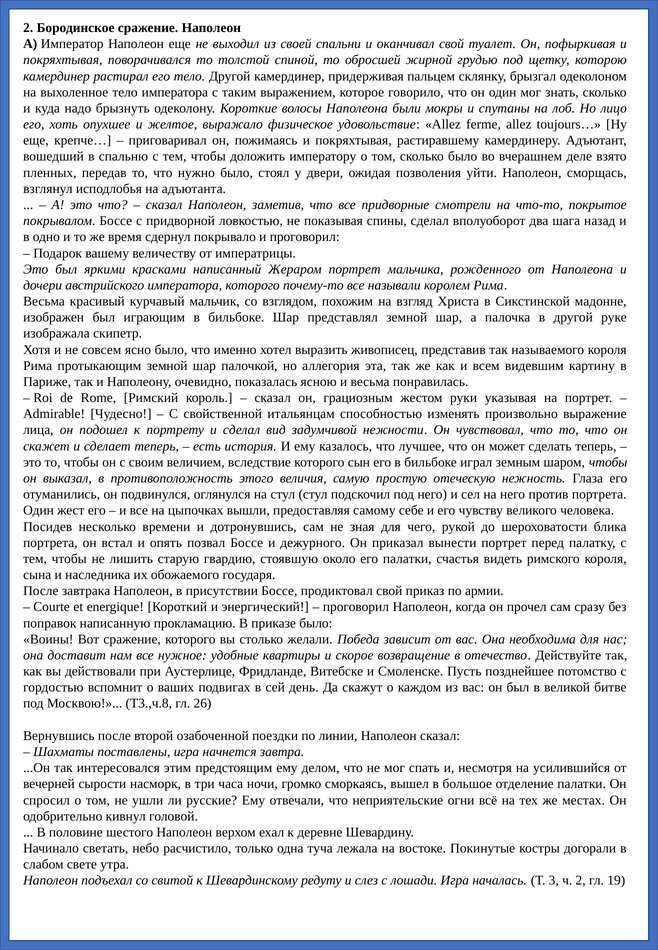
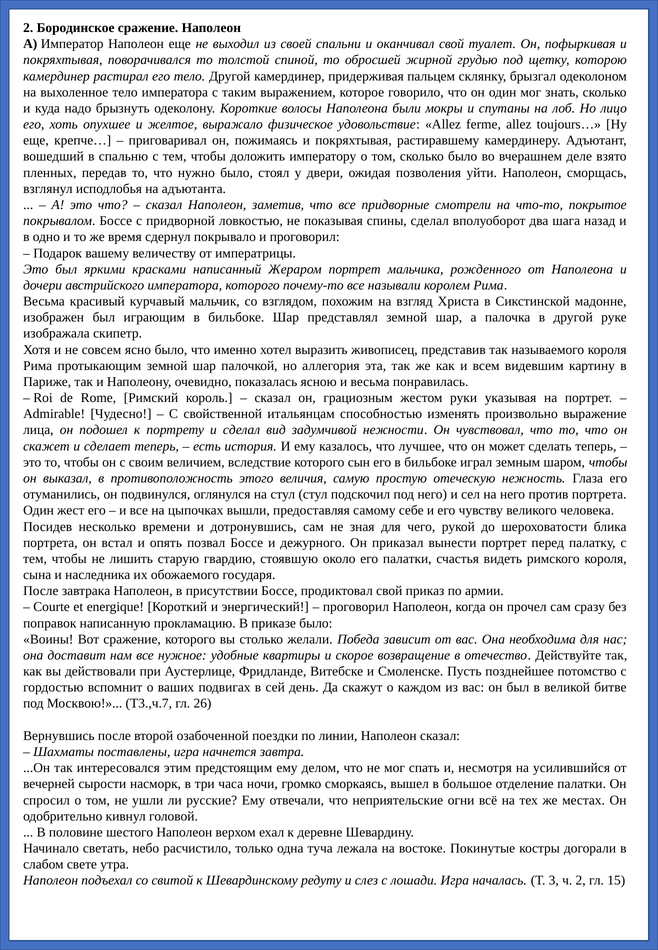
Т3.,ч.8: Т3.,ч.8 -> Т3.,ч.7
19: 19 -> 15
